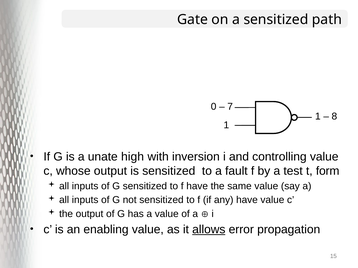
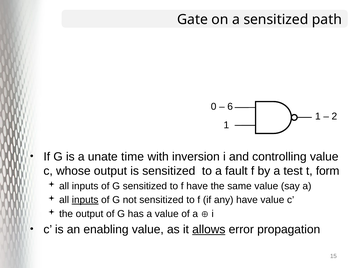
7: 7 -> 6
8: 8 -> 2
high: high -> time
inputs at (85, 200) underline: none -> present
